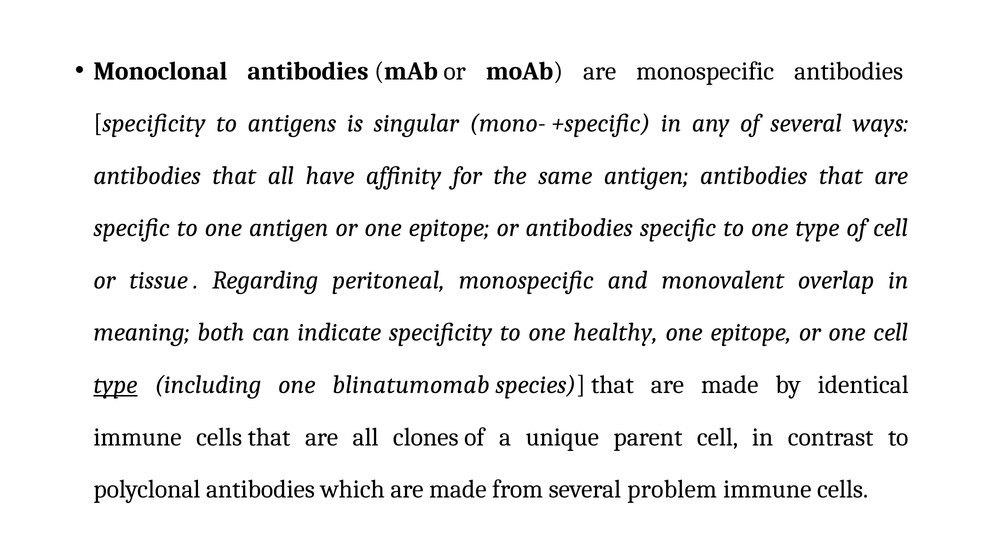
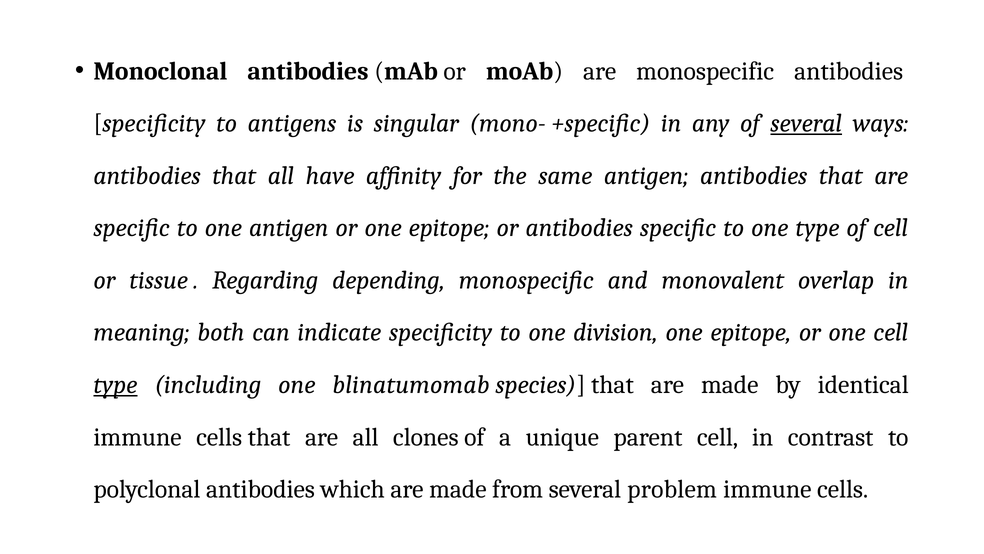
several at (806, 123) underline: none -> present
peritoneal: peritoneal -> depending
healthy: healthy -> division
